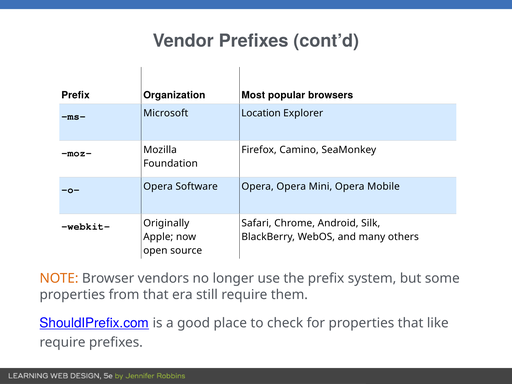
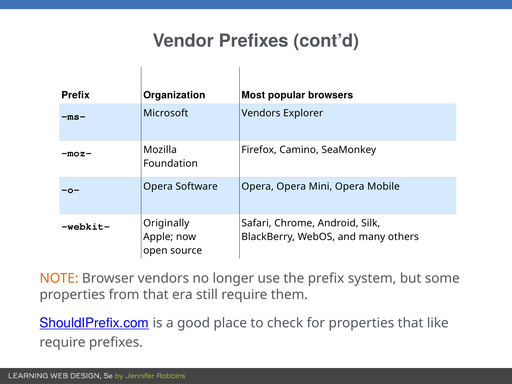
Microsoft Location: Location -> Vendors
